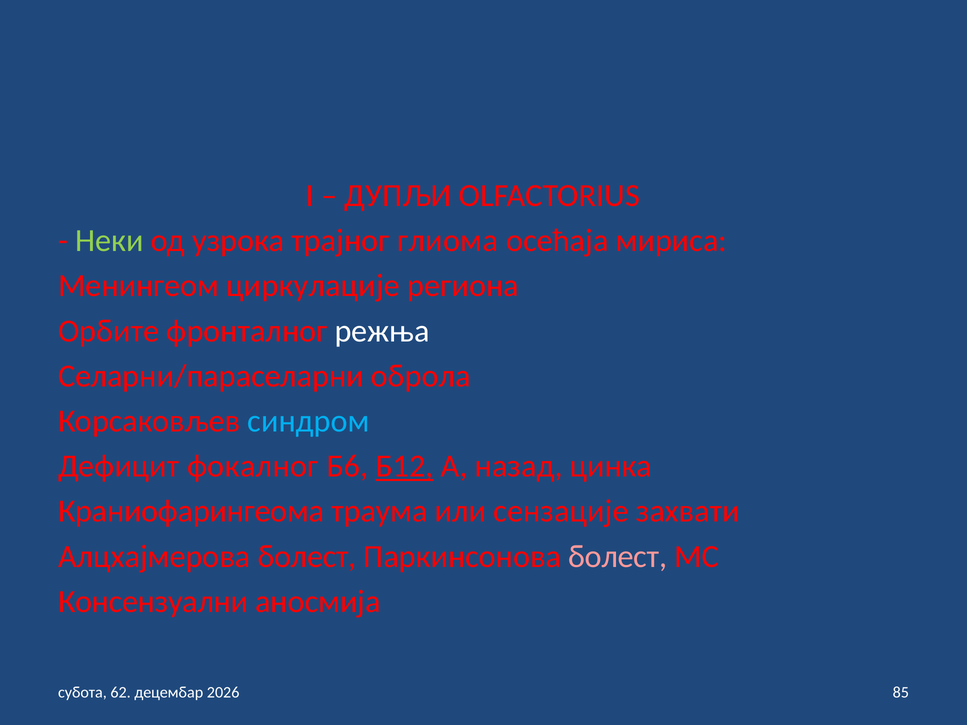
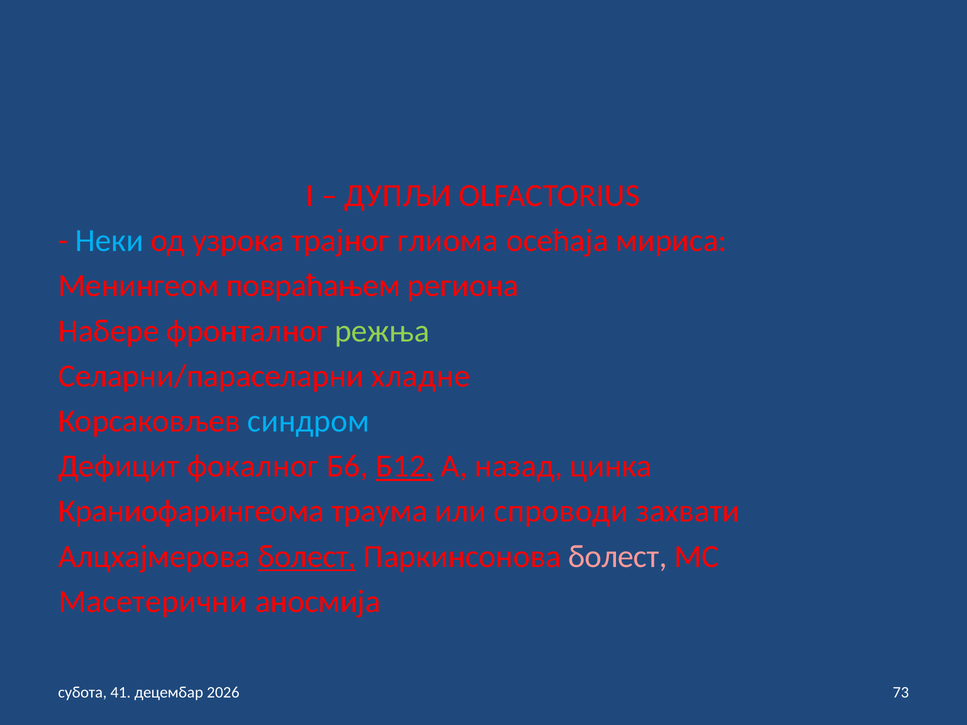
Неки colour: light green -> light blue
циркулације: циркулације -> повраћањем
Орбите: Орбите -> Набере
режња colour: white -> light green
оброла: оброла -> хладне
сензације: сензације -> спроводи
болест at (307, 557) underline: none -> present
Консензуални: Консензуални -> Масетерични
62: 62 -> 41
85: 85 -> 73
